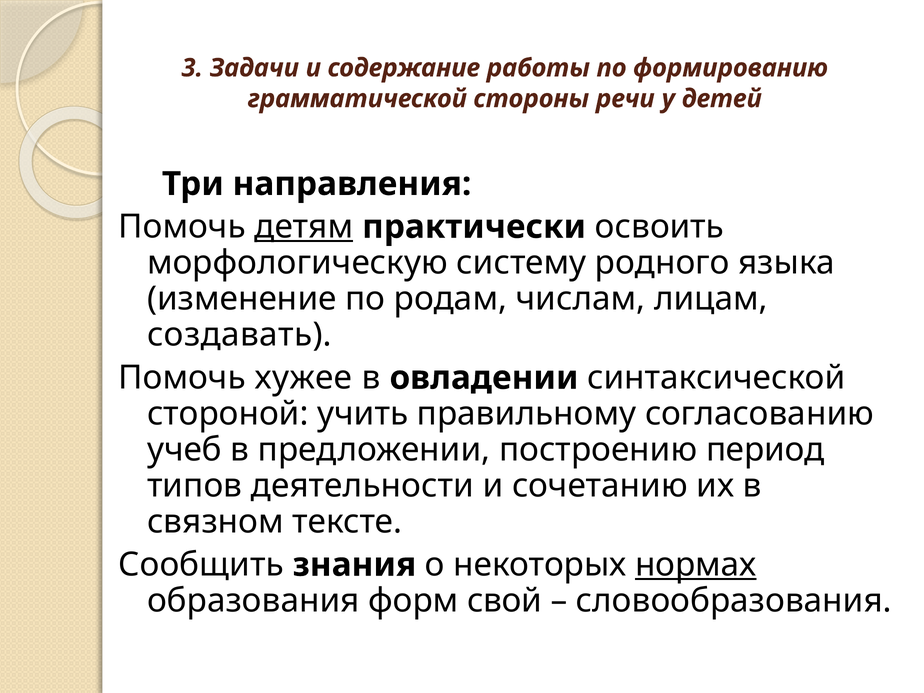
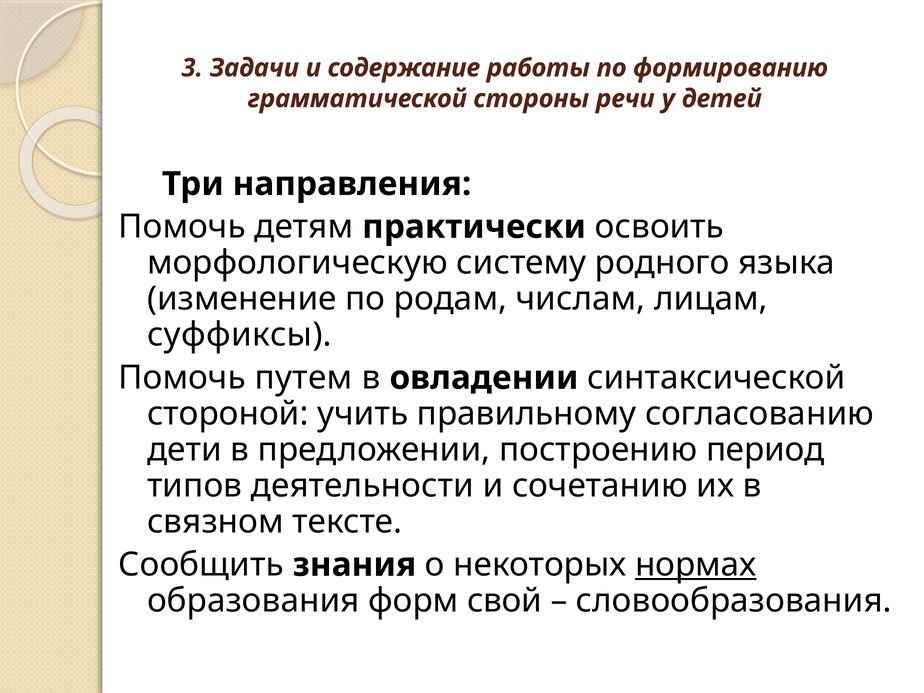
детям underline: present -> none
создавать: создавать -> суффиксы
хужее: хужее -> путем
учеб: учеб -> дети
